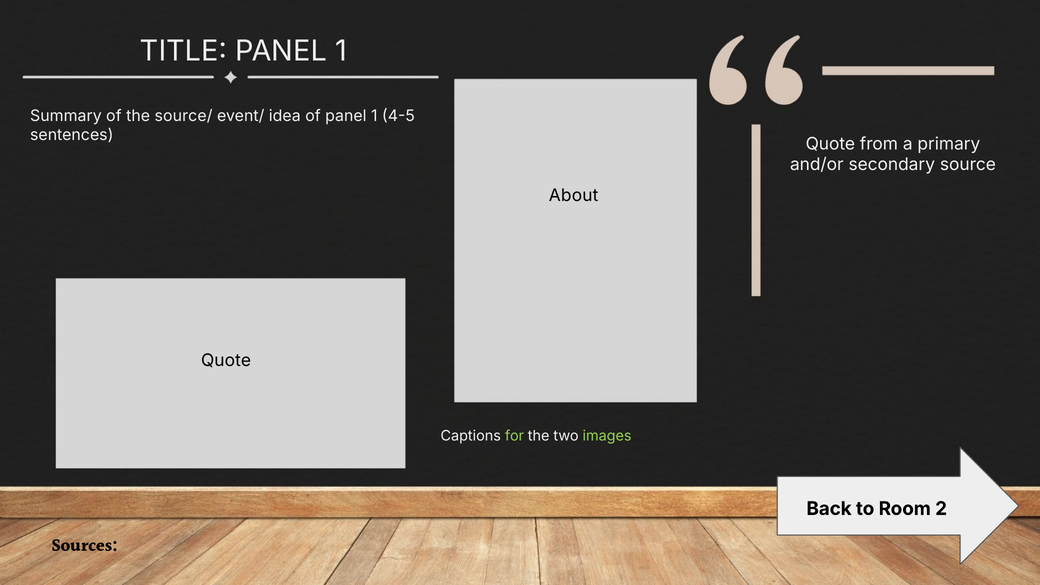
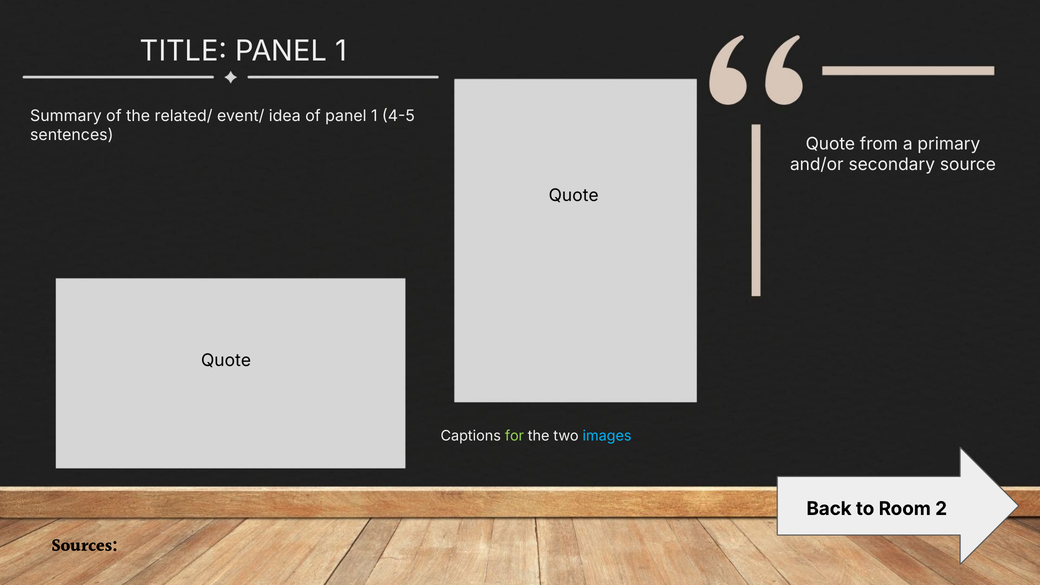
source/: source/ -> related/
About at (574, 195): About -> Quote
images colour: light green -> light blue
